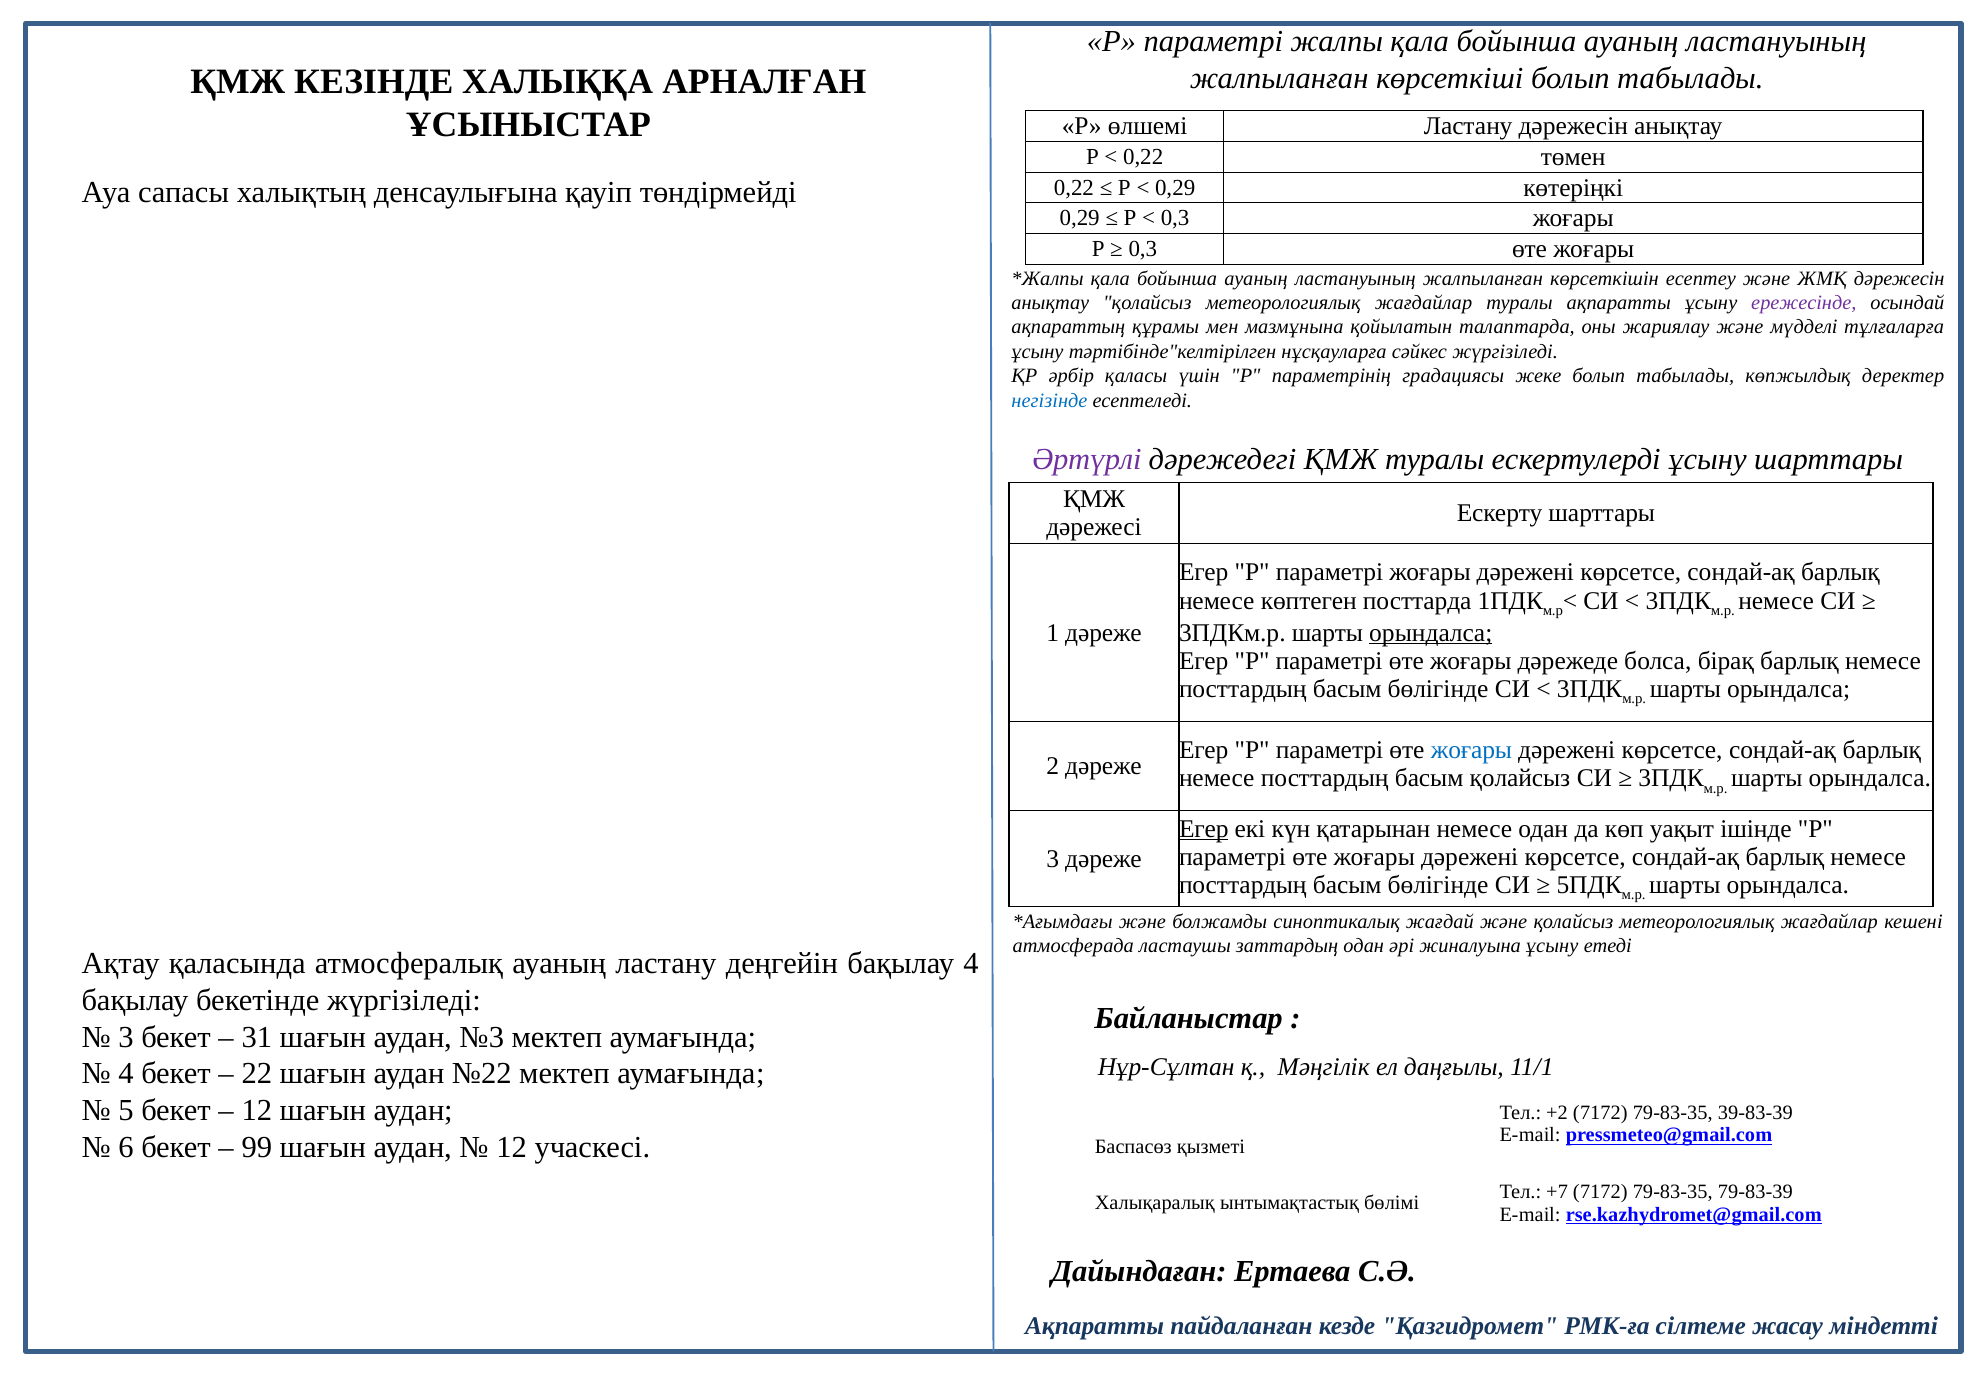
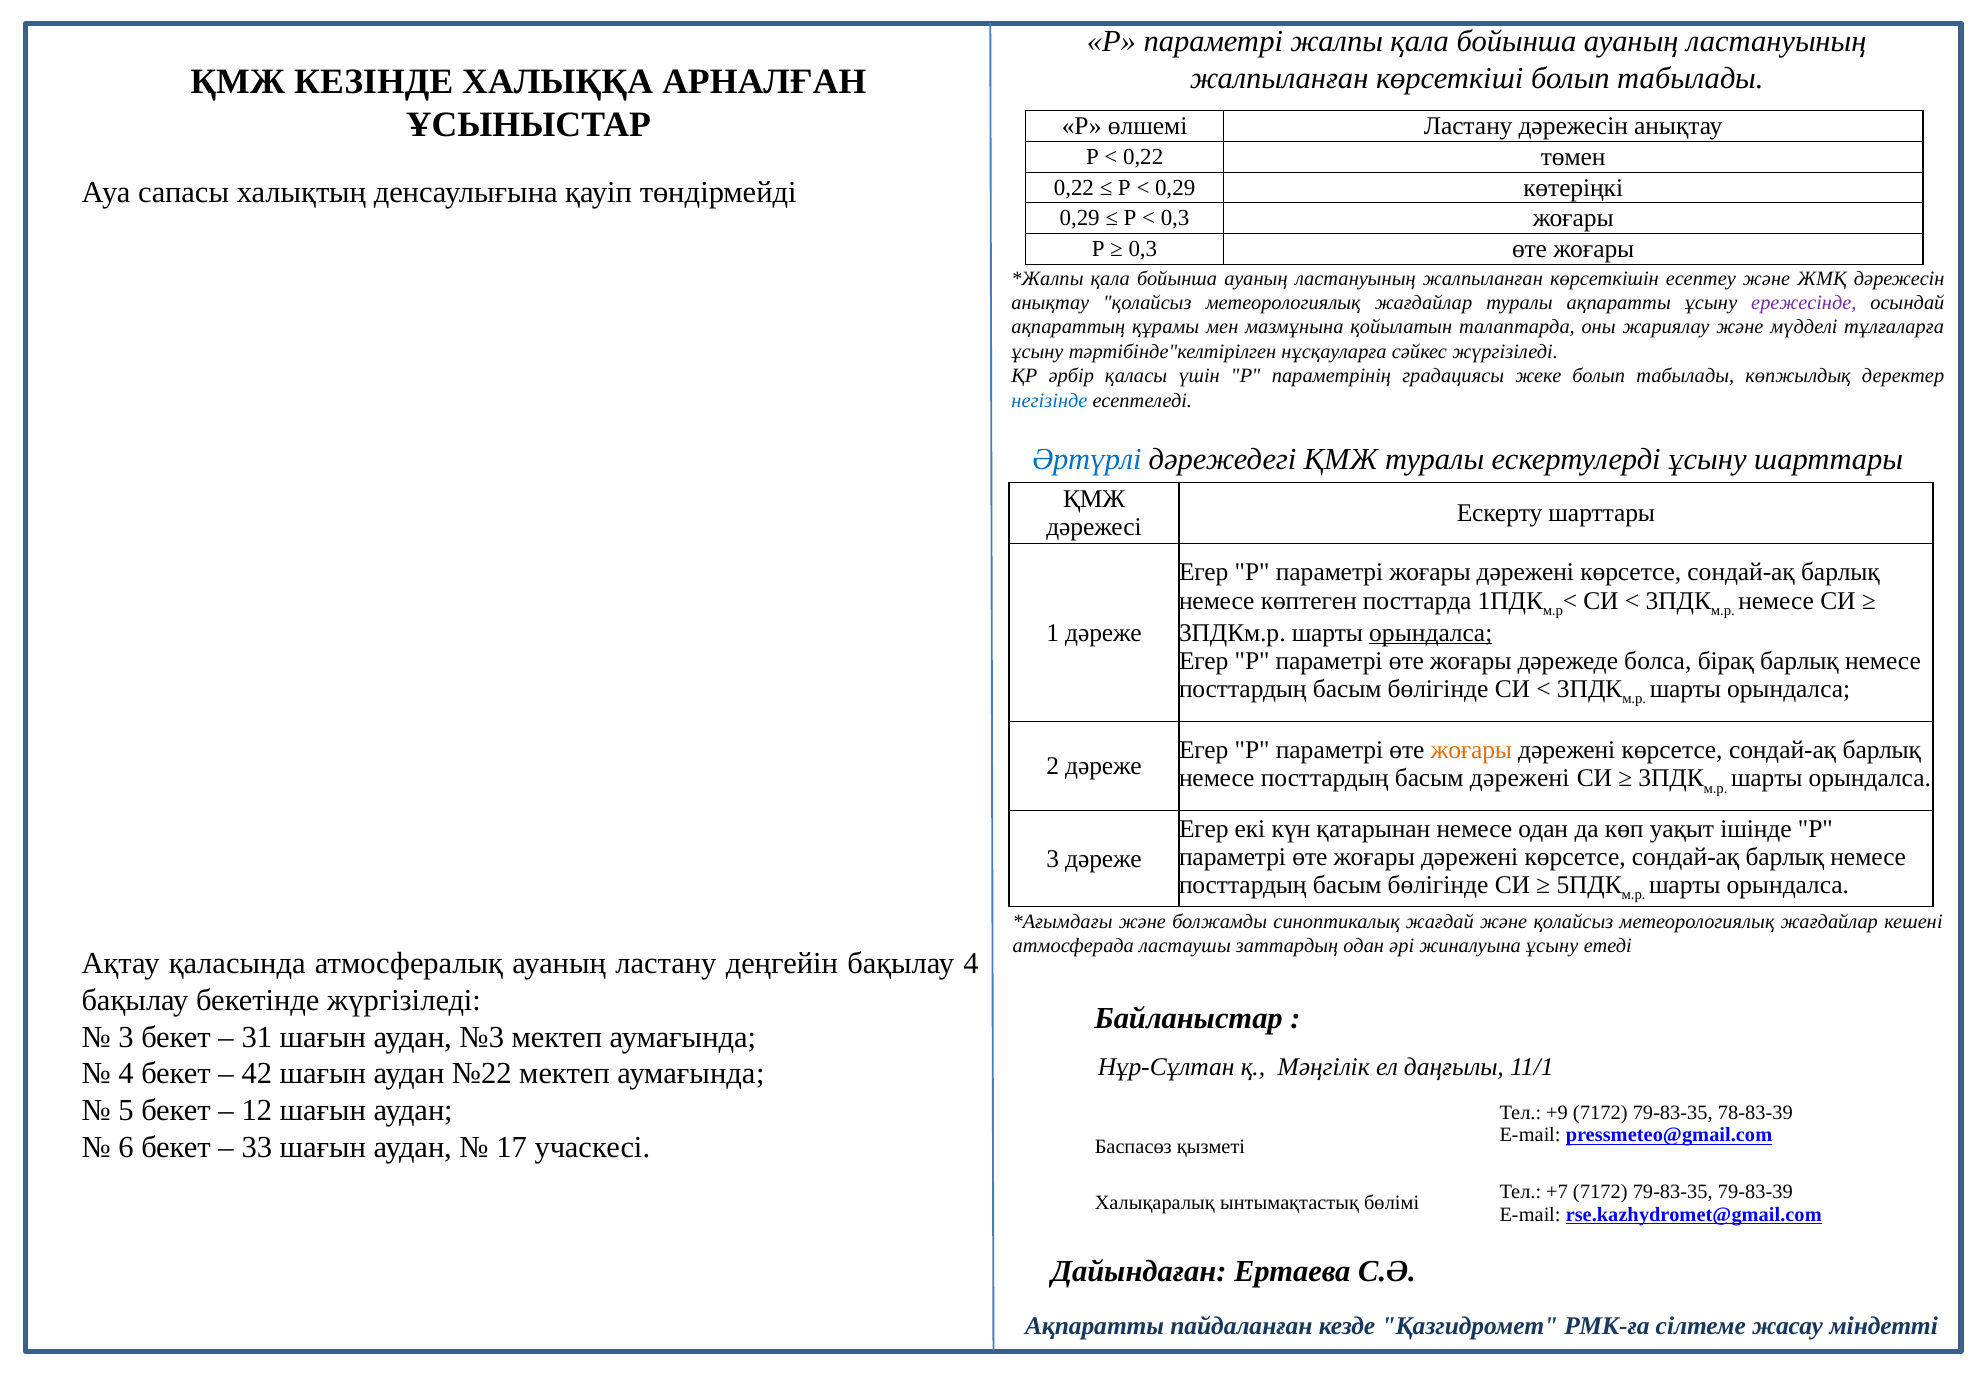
Әртүрлі colour: purple -> blue
жоғары at (1471, 751) colour: blue -> orange
басым қолайсыз: қолайсыз -> дәрежені
Егер at (1204, 829) underline: present -> none
22: 22 -> 42
+2: +2 -> +9
39-83-39: 39-83-39 -> 78-83-39
99: 99 -> 33
12 at (512, 1147): 12 -> 17
